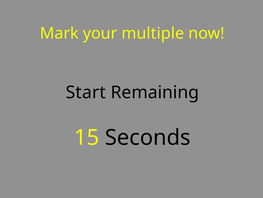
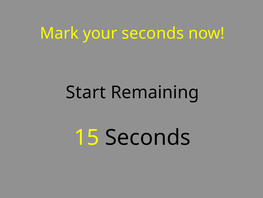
your multiple: multiple -> seconds
